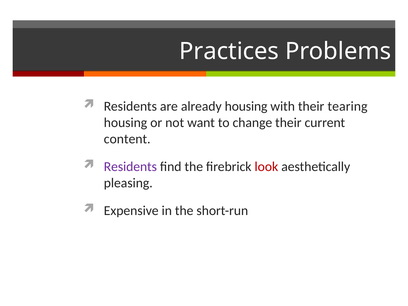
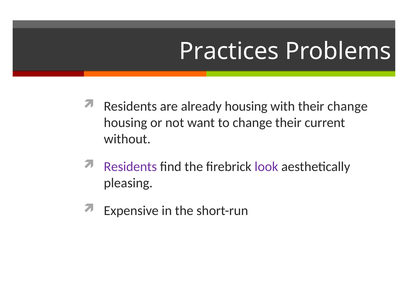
their tearing: tearing -> change
content: content -> without
look colour: red -> purple
